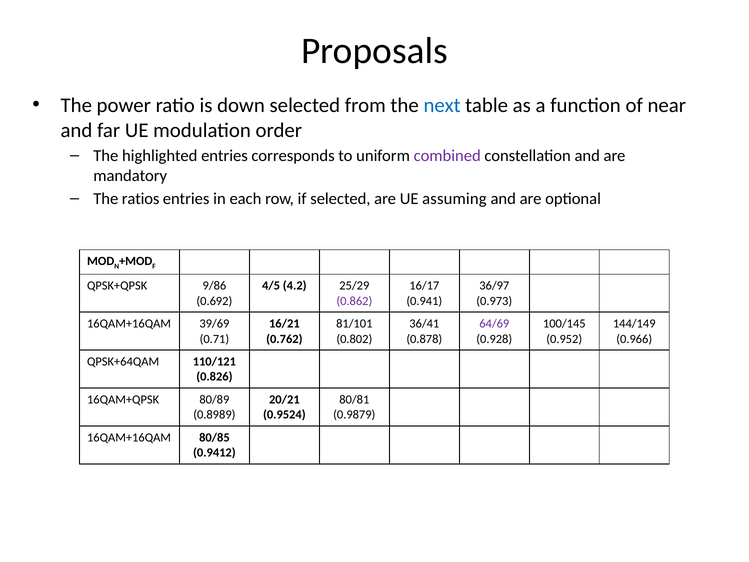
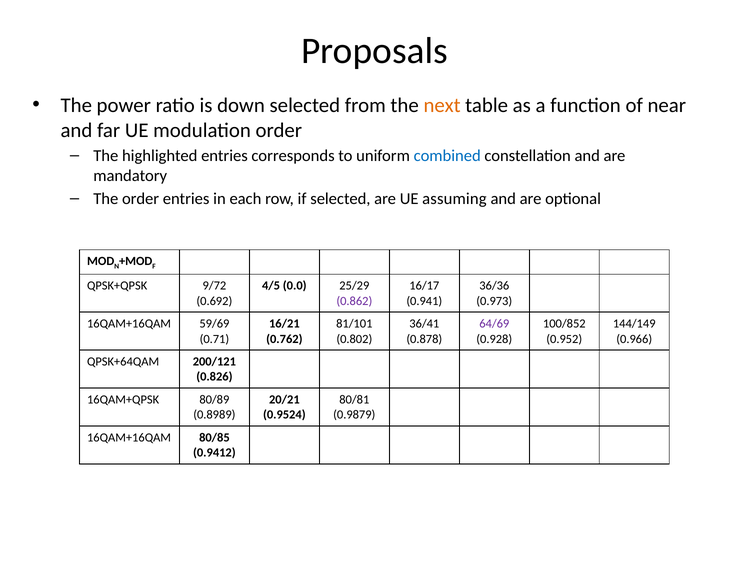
next colour: blue -> orange
combined colour: purple -> blue
The ratios: ratios -> order
9/86: 9/86 -> 9/72
4.2: 4.2 -> 0.0
36/97: 36/97 -> 36/36
39/69: 39/69 -> 59/69
100/145: 100/145 -> 100/852
110/121: 110/121 -> 200/121
